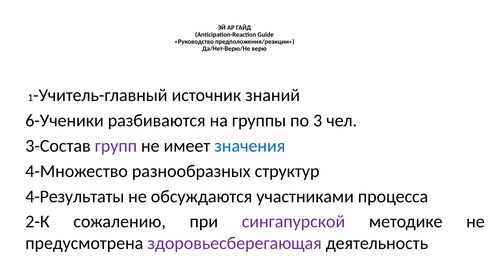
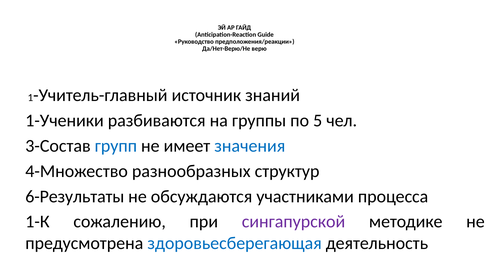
6-Ученики: 6-Ученики -> 1-Ученики
3: 3 -> 5
групп colour: purple -> blue
4-Результаты: 4-Результаты -> 6-Результаты
2-К: 2-К -> 1-К
здоровьесберегающая colour: purple -> blue
